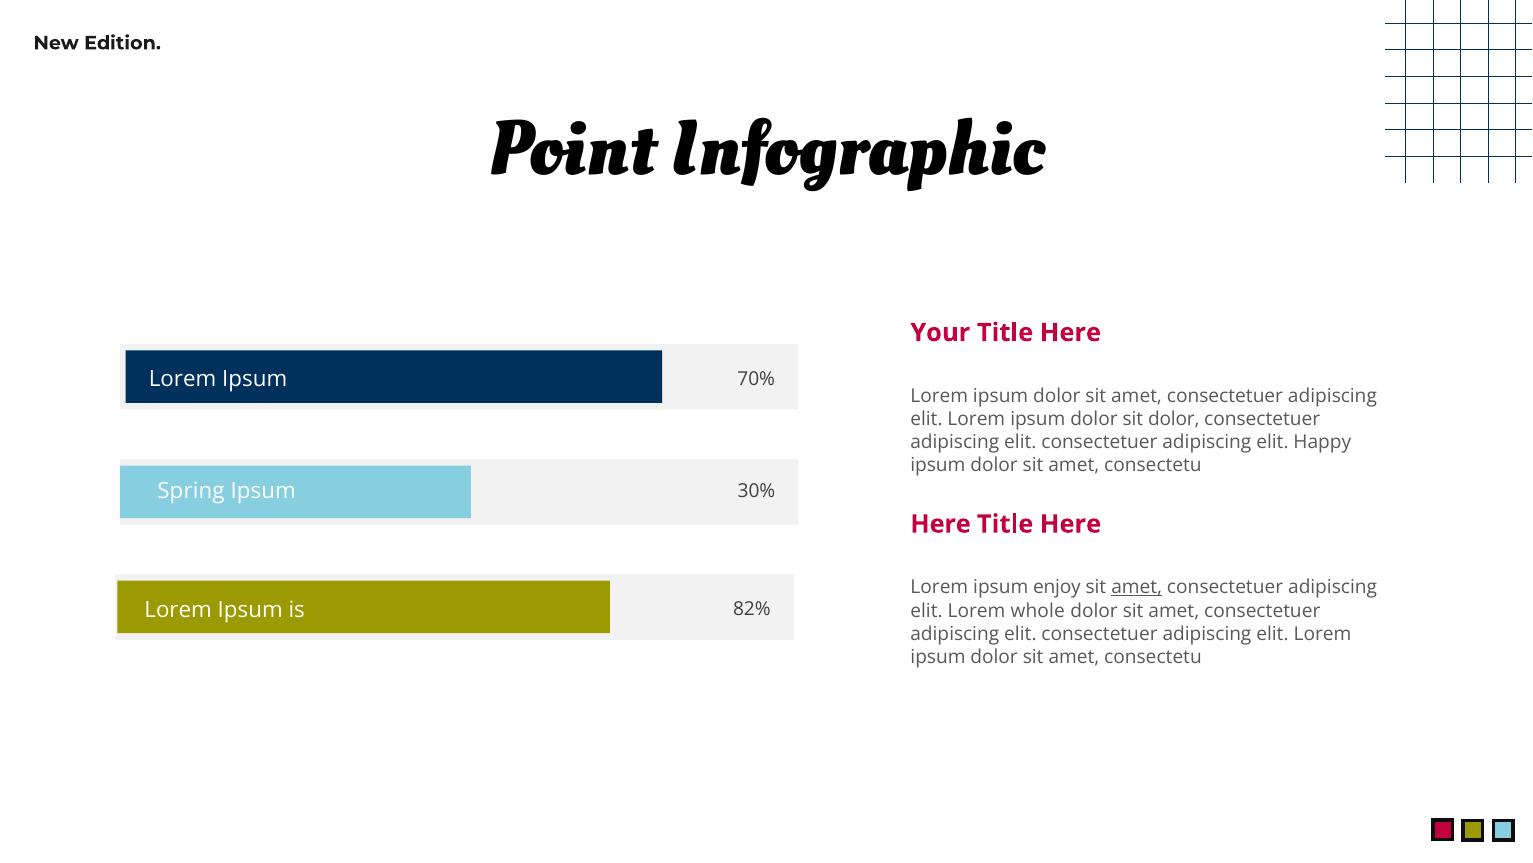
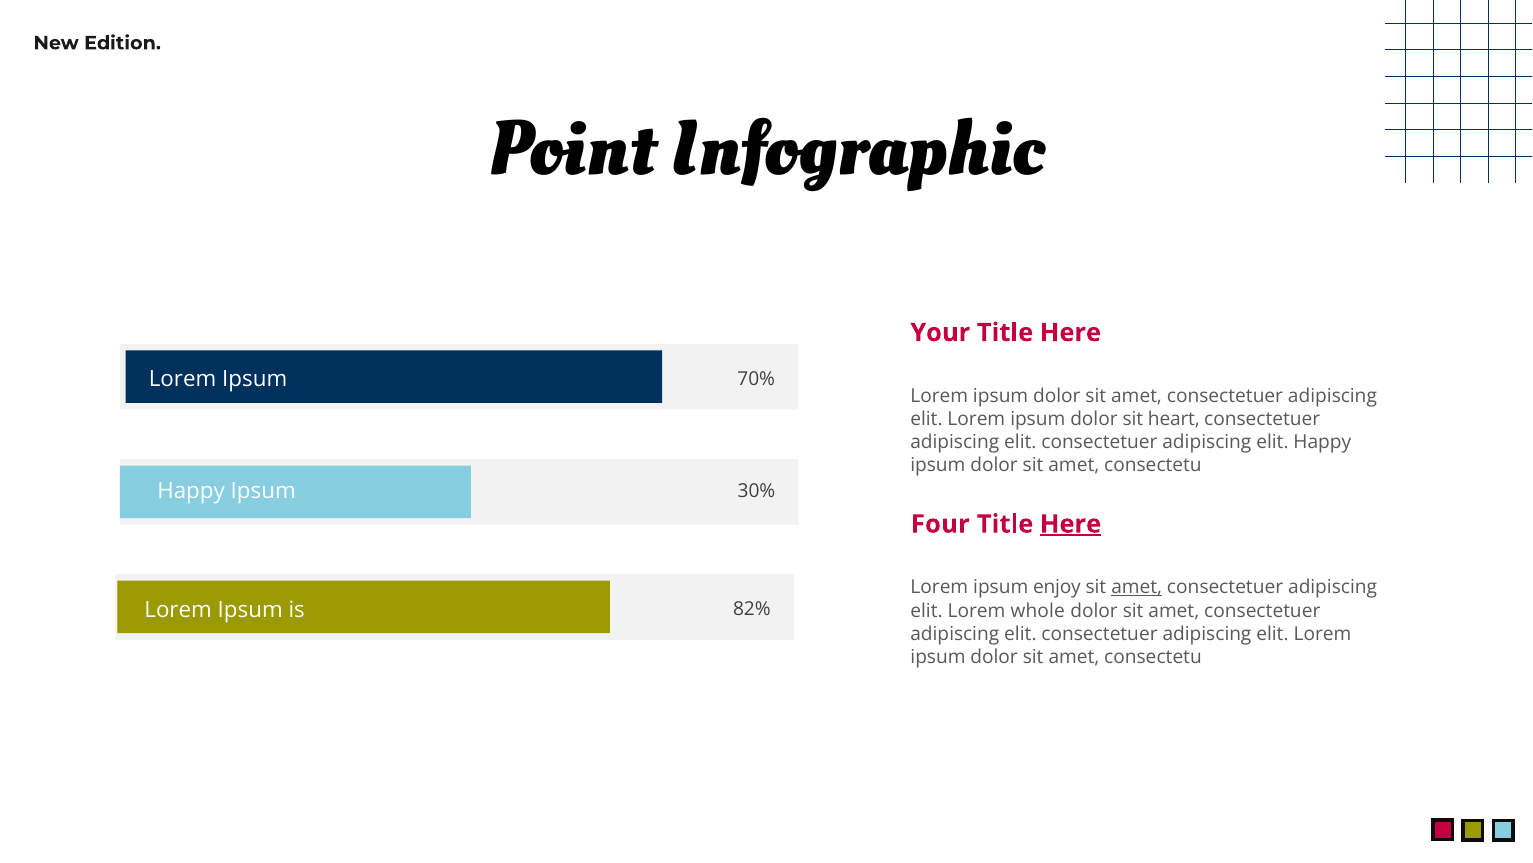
sit dolor: dolor -> heart
Spring at (191, 491): Spring -> Happy
Here at (941, 524): Here -> Four
Here at (1071, 524) underline: none -> present
